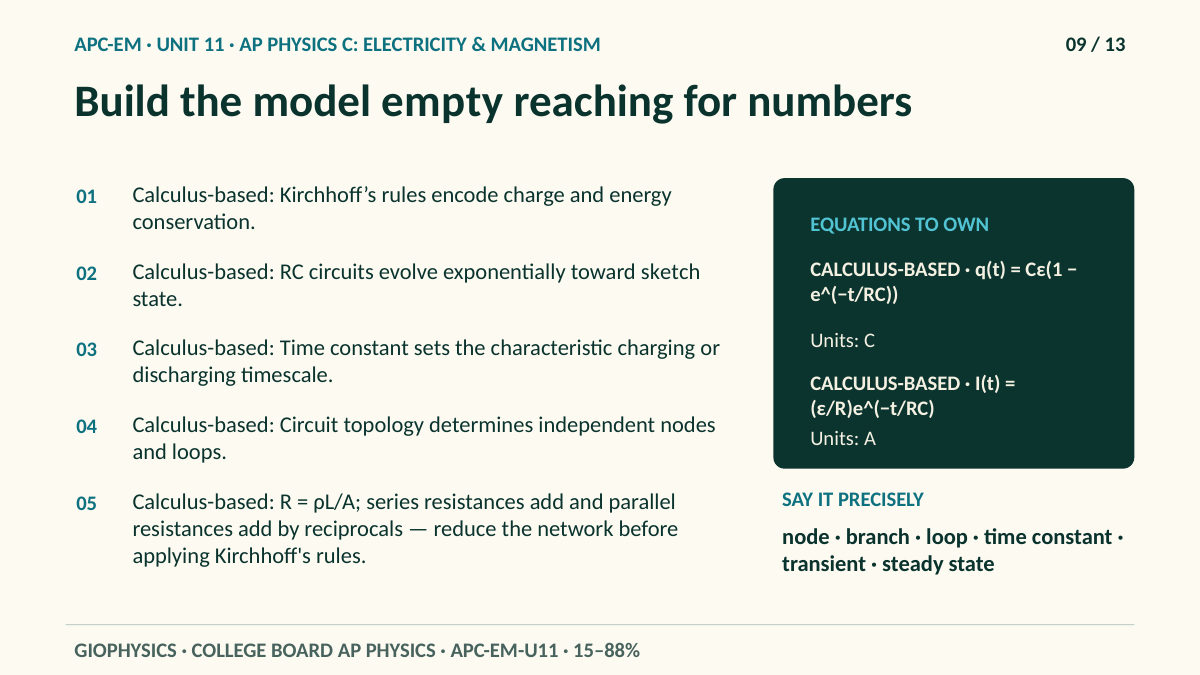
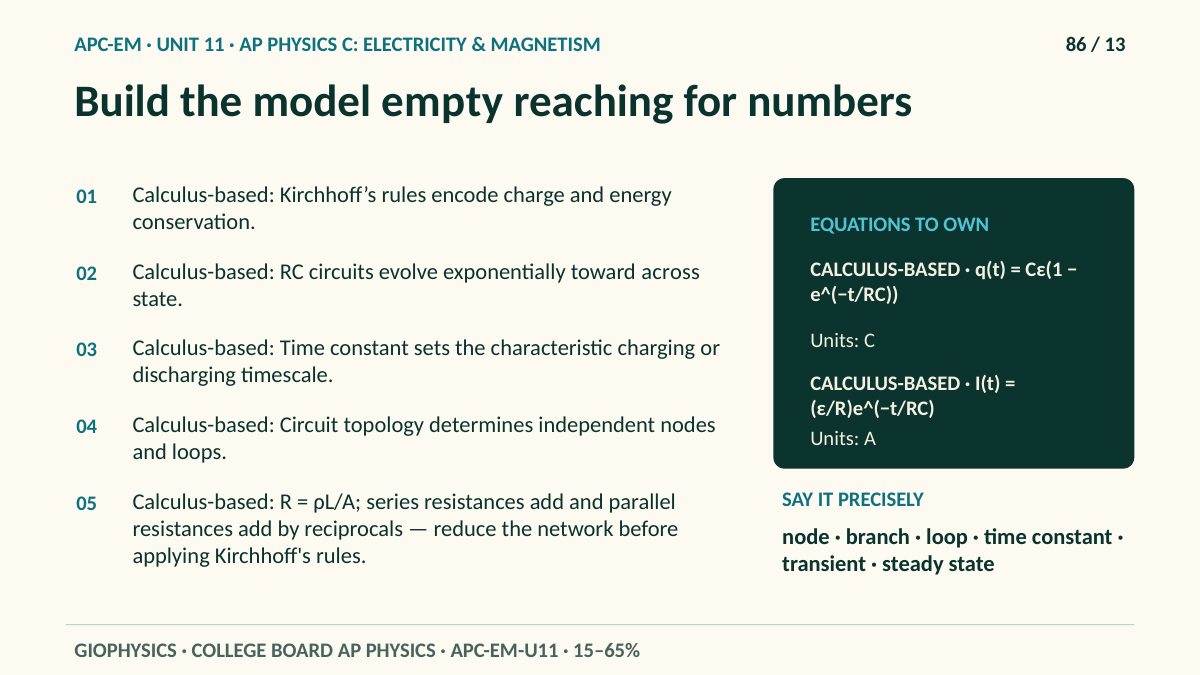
09: 09 -> 86
sketch: sketch -> across
15–88%: 15–88% -> 15–65%
